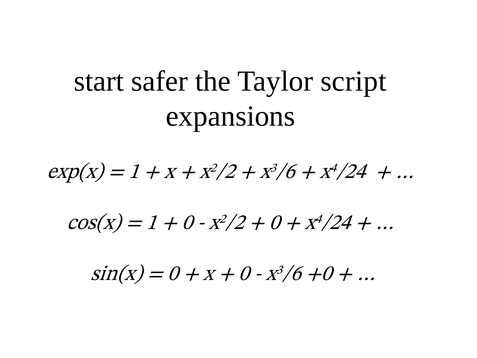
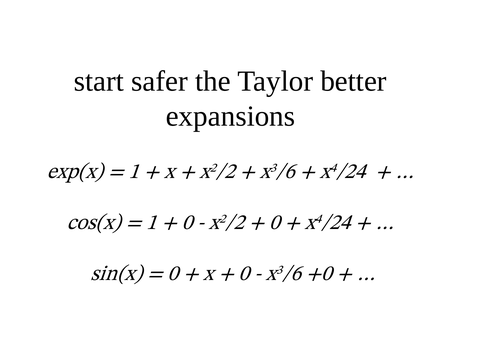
script: script -> better
